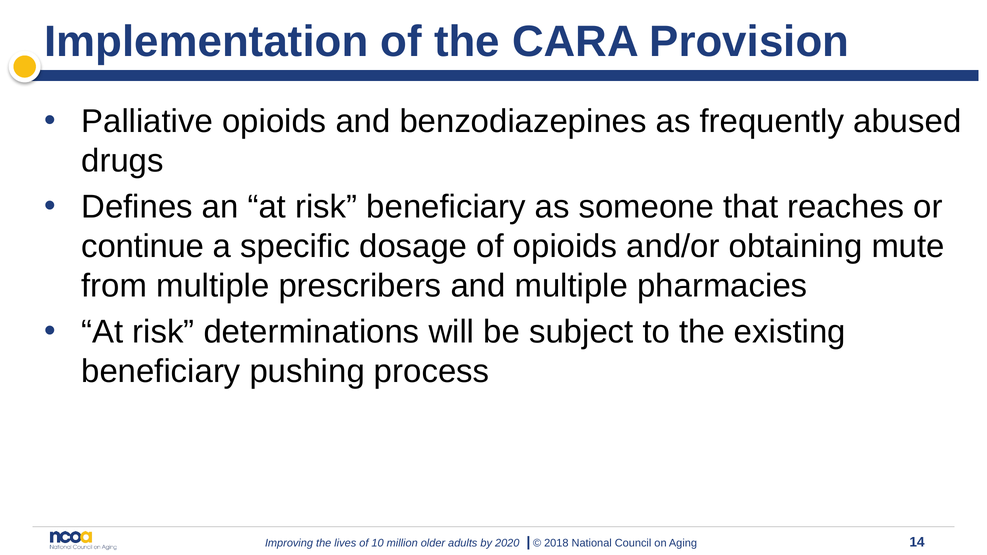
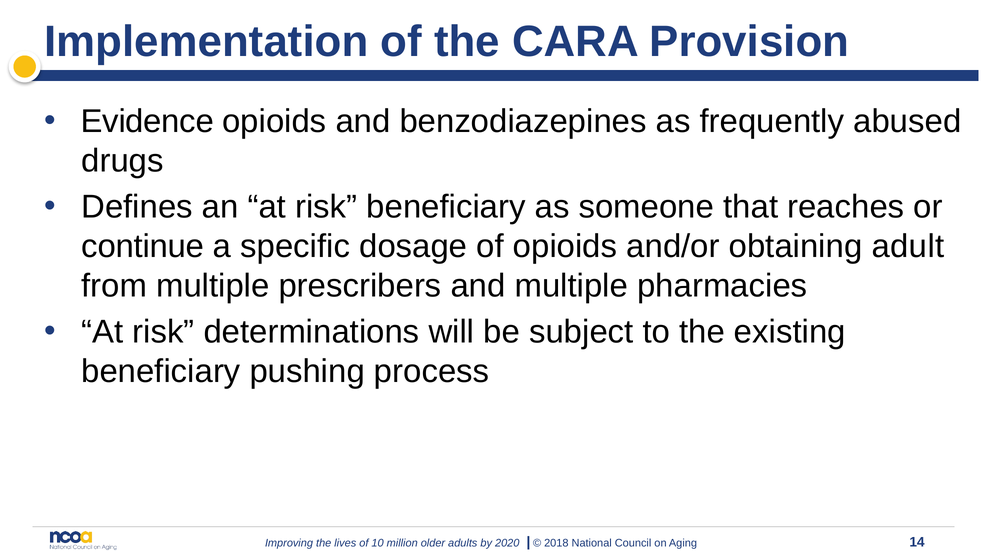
Palliative: Palliative -> Evidence
mute: mute -> adult
